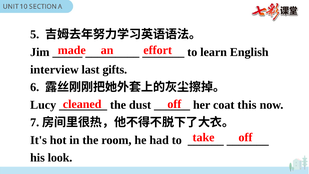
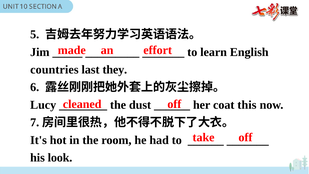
interview: interview -> countries
gifts: gifts -> they
